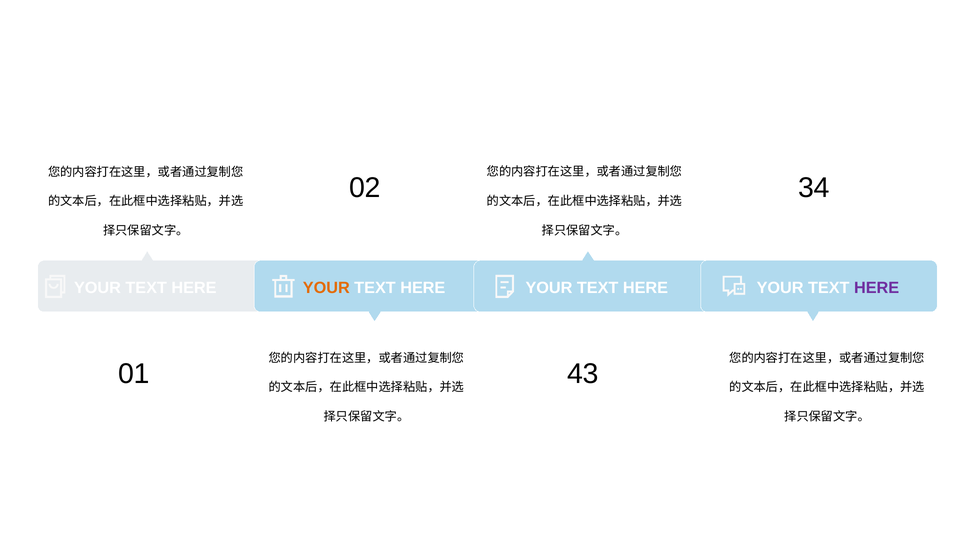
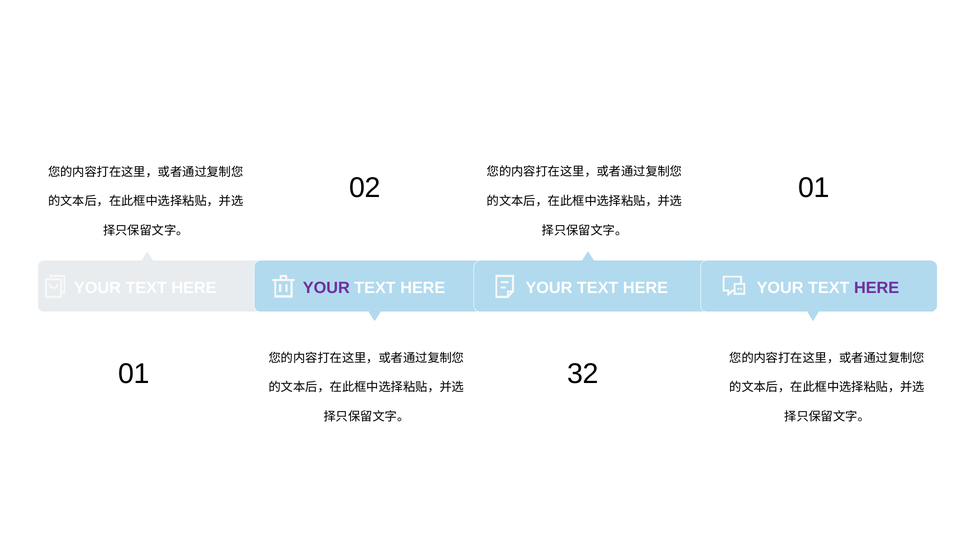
02 34: 34 -> 01
YOUR at (326, 288) colour: orange -> purple
43: 43 -> 32
